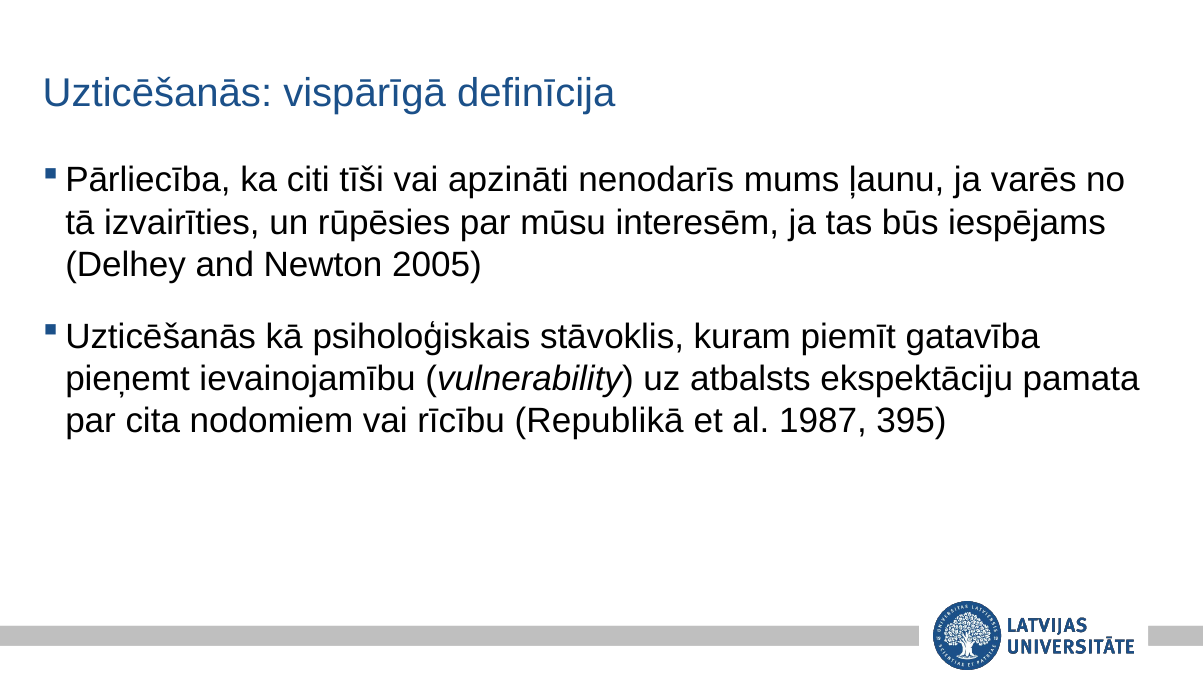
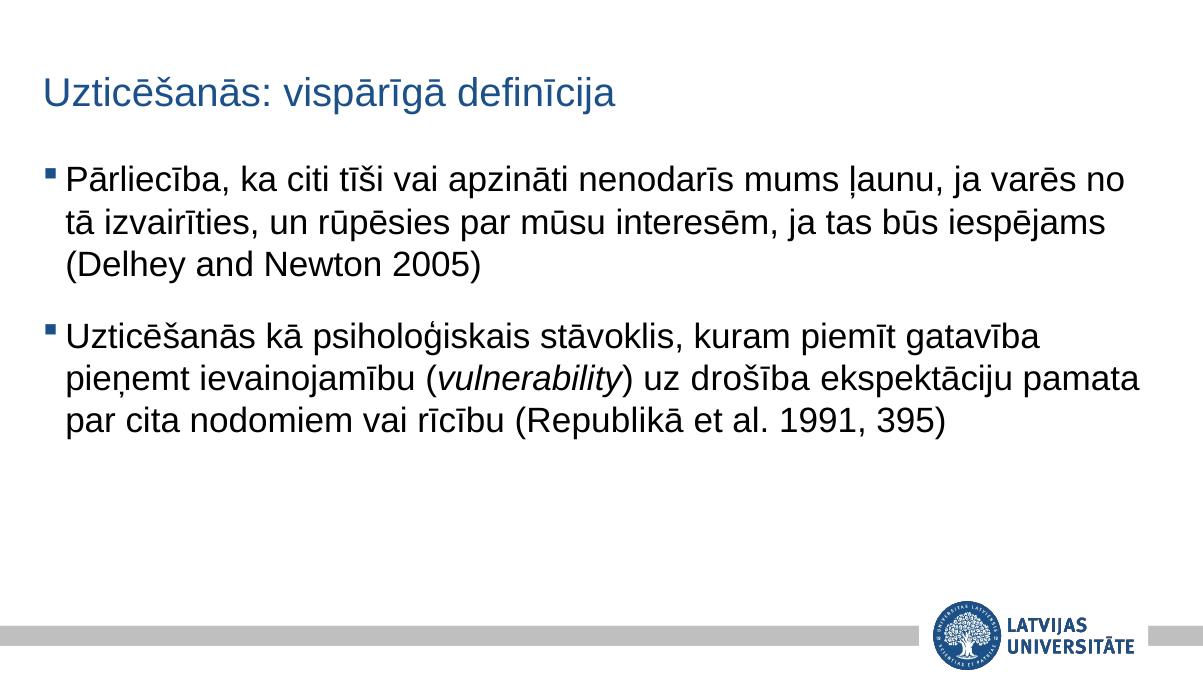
atbalsts: atbalsts -> drošība
1987: 1987 -> 1991
